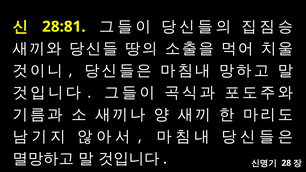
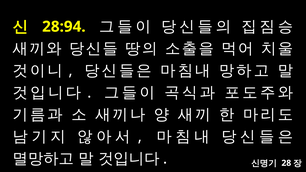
28:81: 28:81 -> 28:94
